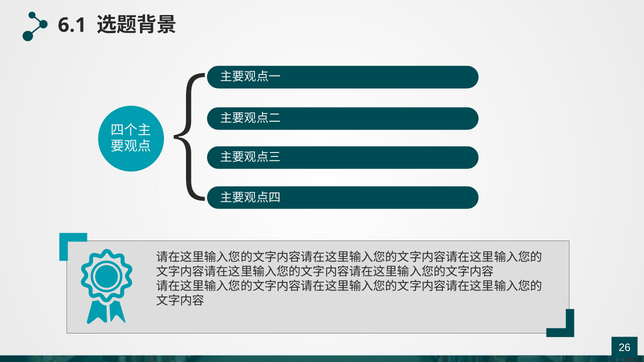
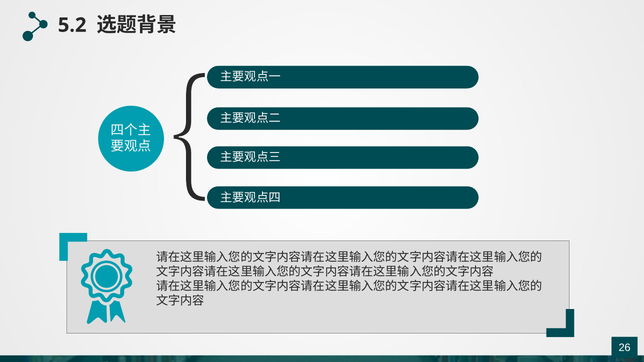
6.1: 6.1 -> 5.2
